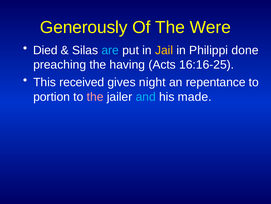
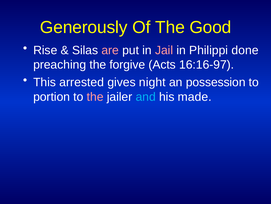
Were: Were -> Good
Died: Died -> Rise
are colour: light blue -> pink
Jail colour: yellow -> pink
having: having -> forgive
16:16-25: 16:16-25 -> 16:16-97
received: received -> arrested
repentance: repentance -> possession
